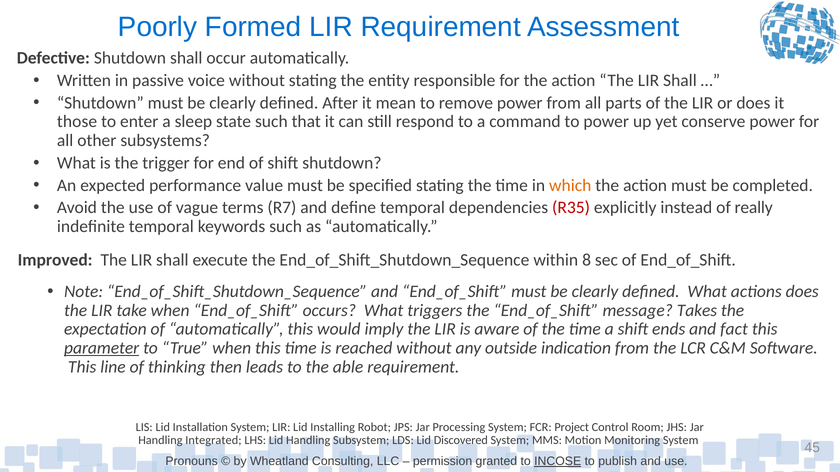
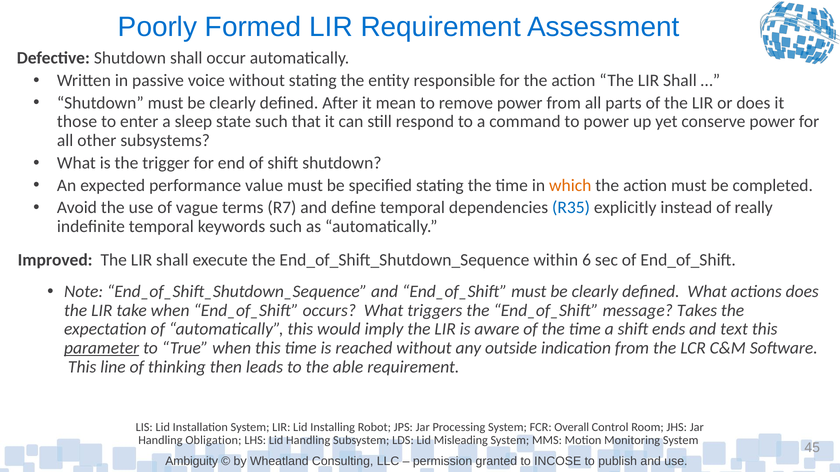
R35 colour: red -> blue
8: 8 -> 6
fact: fact -> text
Project: Project -> Overall
Integrated: Integrated -> Obligation
Discovered: Discovered -> Misleading
Pronouns: Pronouns -> Ambiguity
INCOSE underline: present -> none
